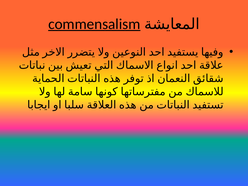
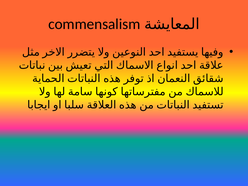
commensalism underline: present -> none
